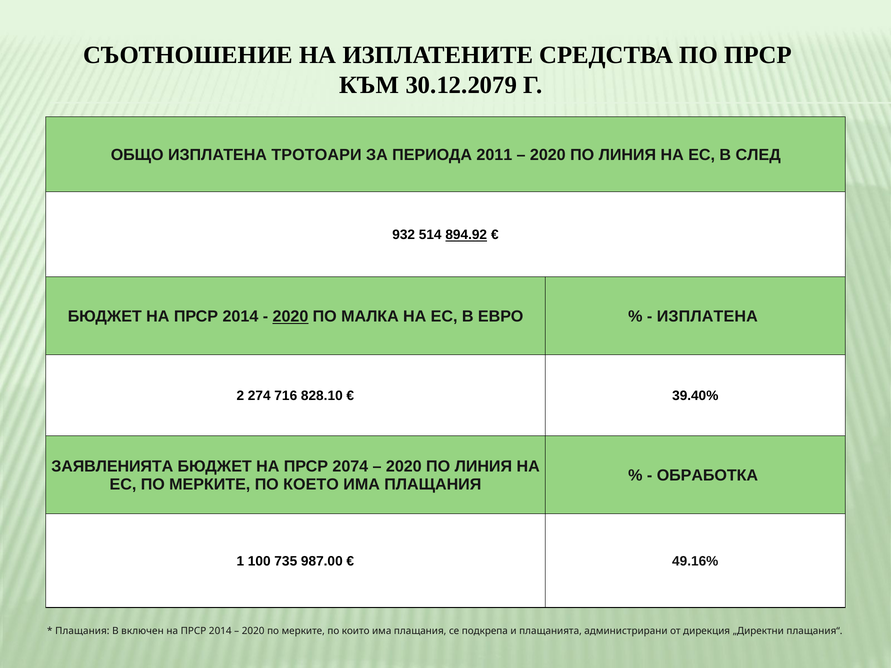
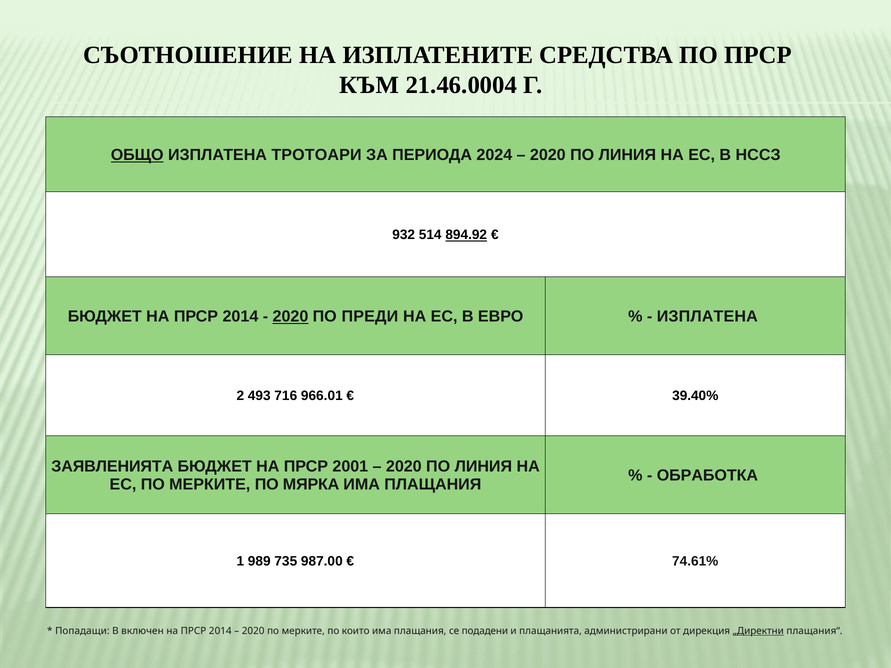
30.12.2079: 30.12.2079 -> 21.46.0004
ОБЩО underline: none -> present
2011: 2011 -> 2024
СЛЕД: СЛЕД -> НССЗ
МАЛКА: МАЛКА -> ПРЕДИ
274: 274 -> 493
828.10: 828.10 -> 966.01
2074: 2074 -> 2001
КОЕТО: КОЕТО -> МЯРКА
100: 100 -> 989
49.16%: 49.16% -> 74.61%
Плащания at (82, 631): Плащания -> Попадащи
подкрепа: подкрепа -> подадени
„Директни underline: none -> present
